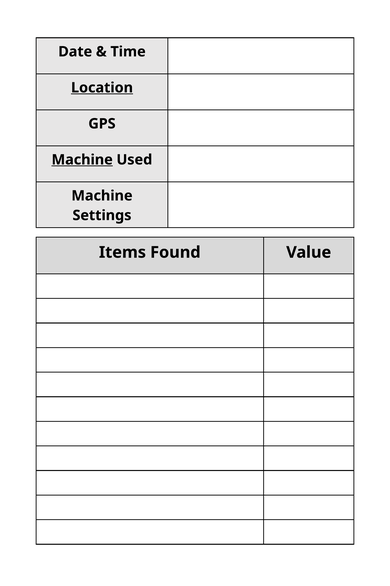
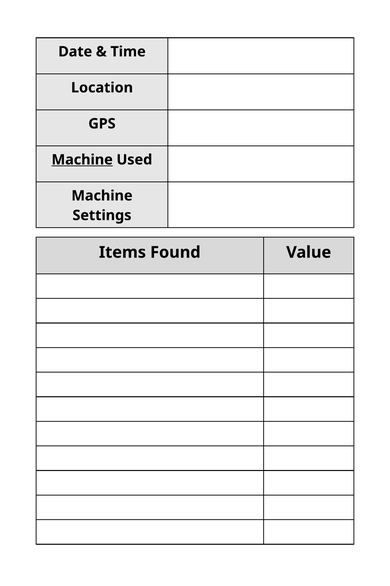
Location underline: present -> none
